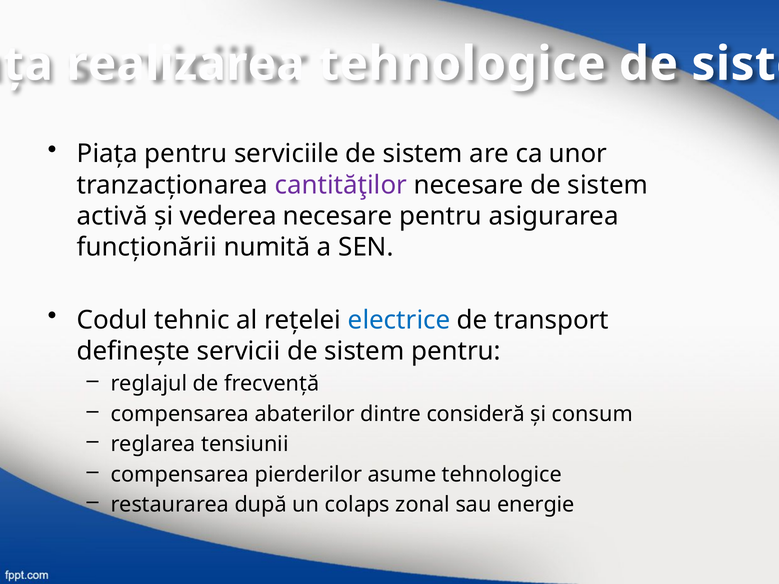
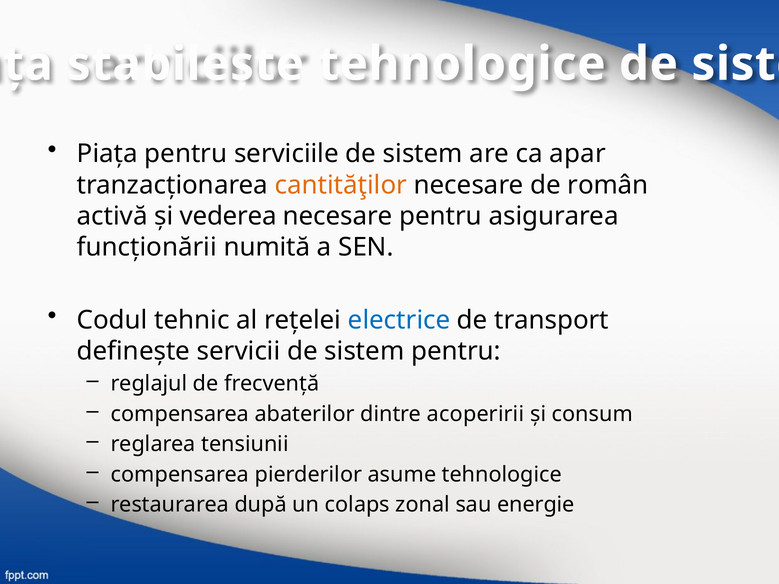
realizarea: realizarea -> stabileşte
unor: unor -> apar
cantităţilor colour: purple -> orange
necesare de sistem: sistem -> român
consideră: consideră -> acoperirii
